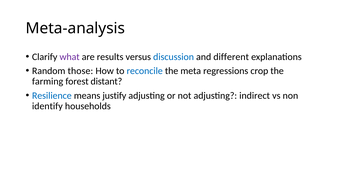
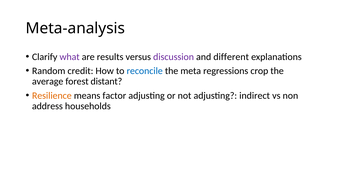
discussion colour: blue -> purple
those: those -> credit
farming: farming -> average
Resilience colour: blue -> orange
justify: justify -> factor
identify: identify -> address
